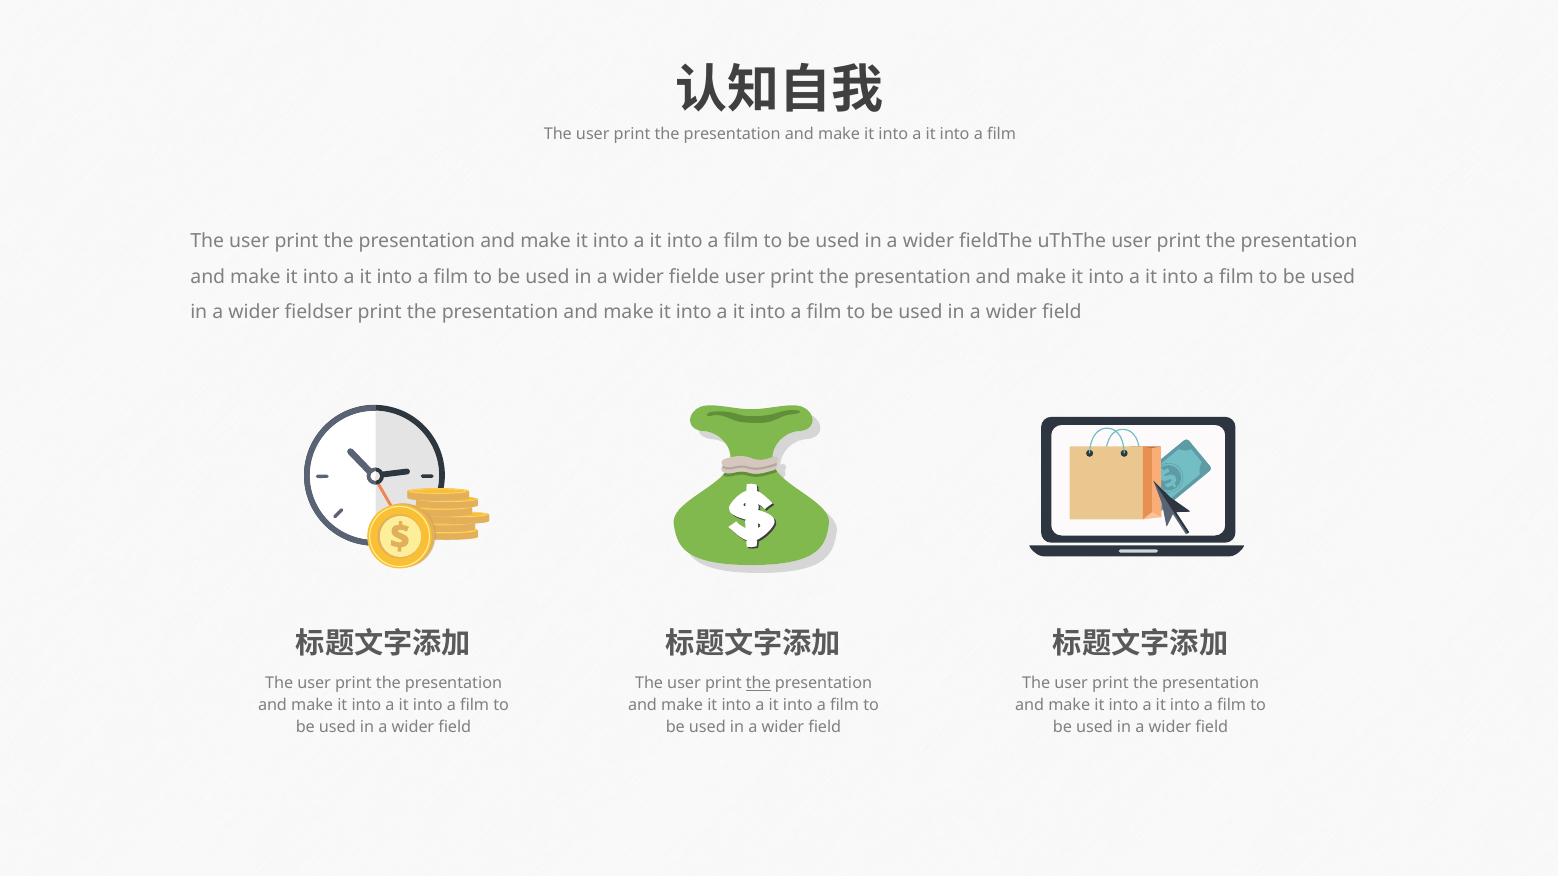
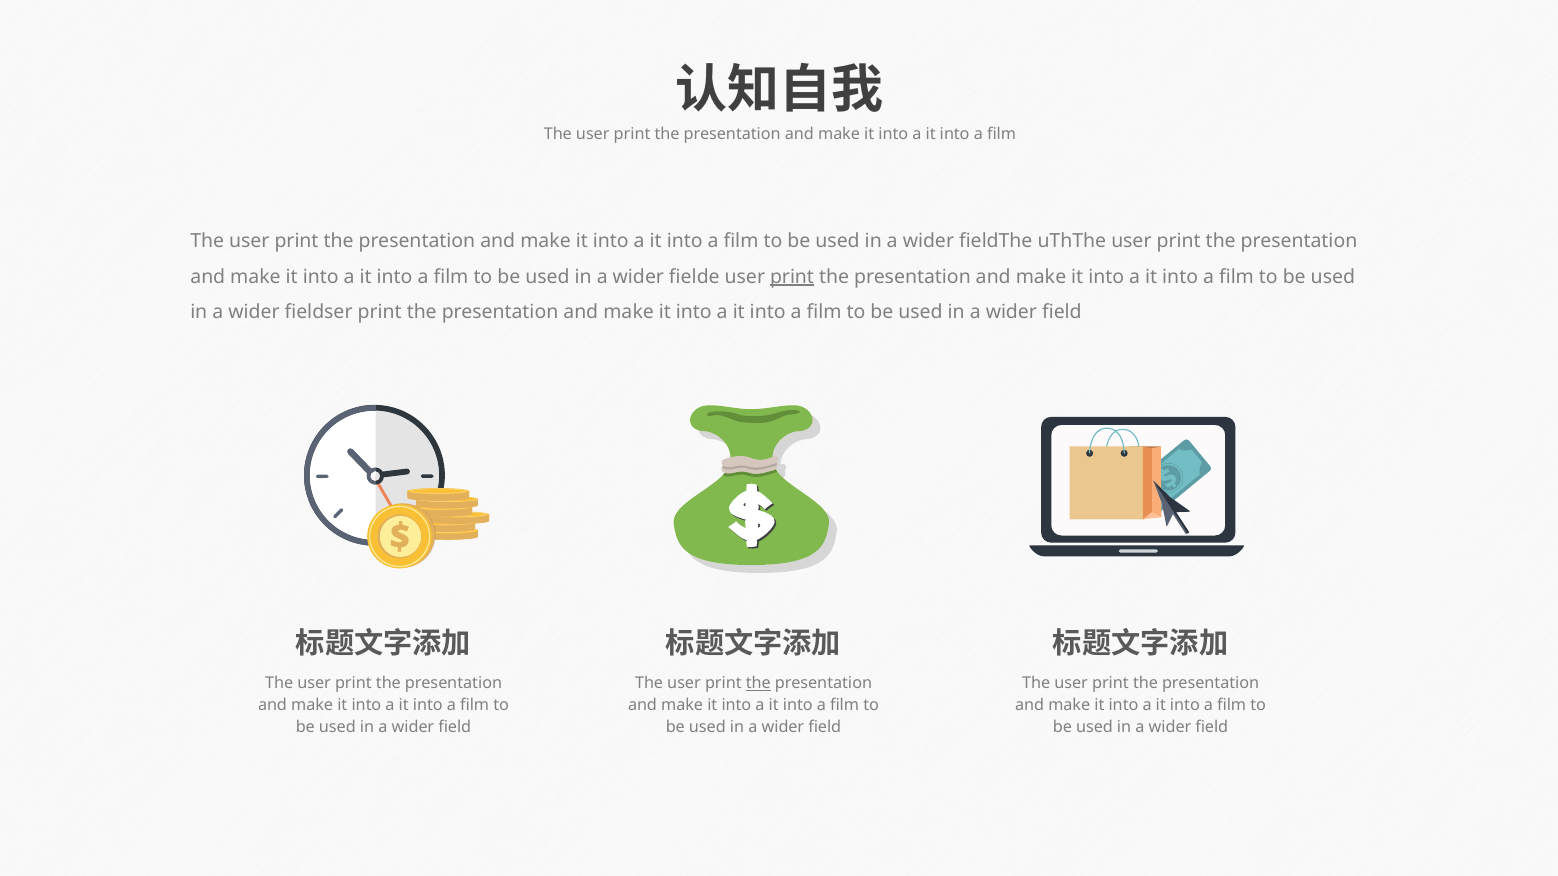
print at (792, 277) underline: none -> present
